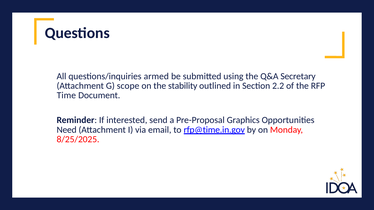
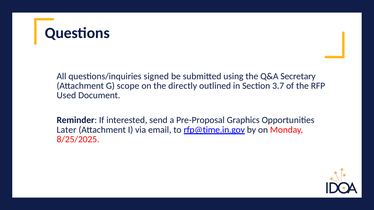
armed: armed -> signed
stability: stability -> directly
2.2: 2.2 -> 3.7
Time: Time -> Used
Need: Need -> Later
